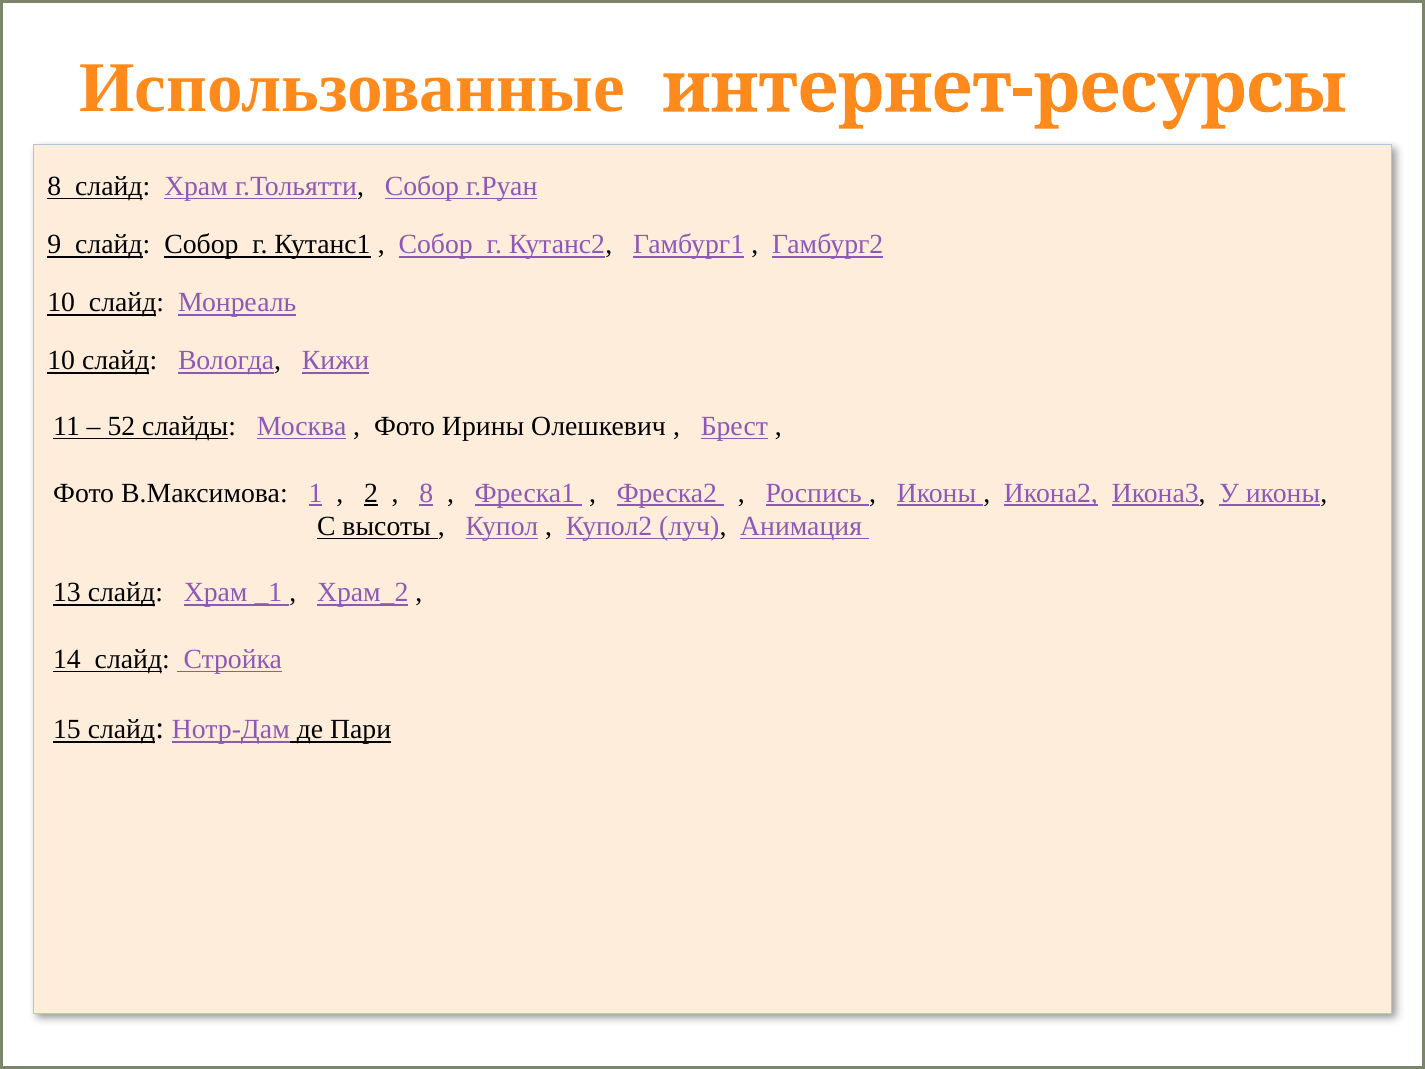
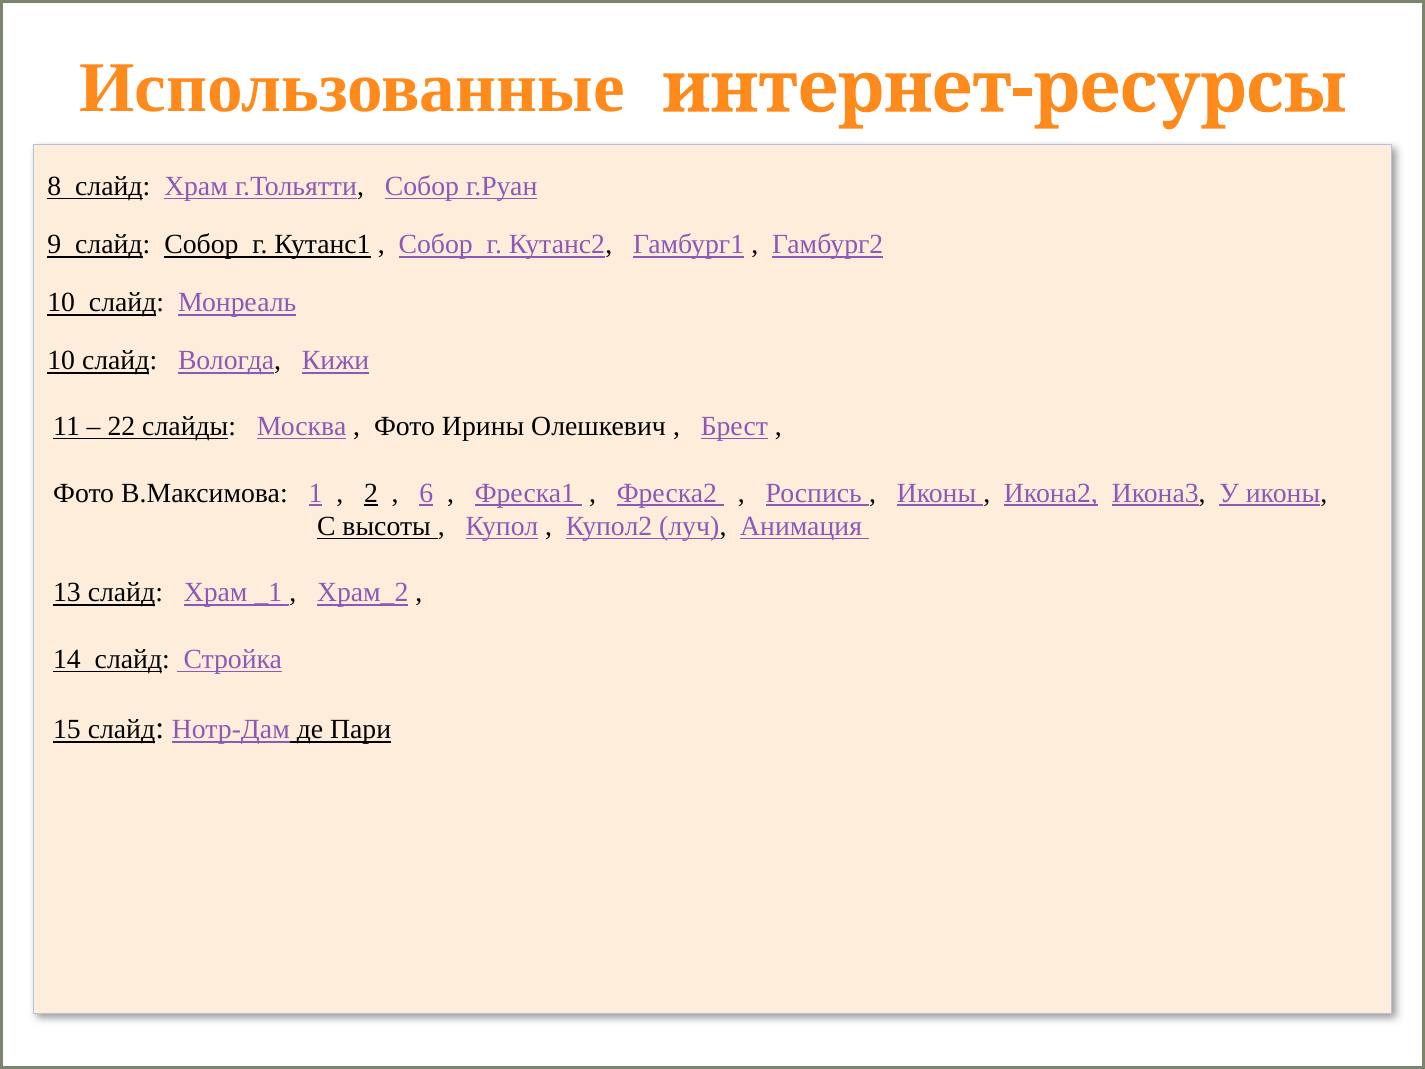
52: 52 -> 22
8 at (426, 493): 8 -> 6
